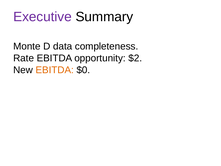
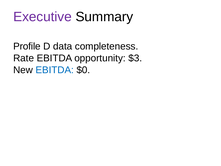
Monte: Monte -> Profile
$2: $2 -> $3
EBITDA at (55, 70) colour: orange -> blue
